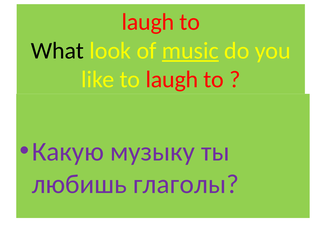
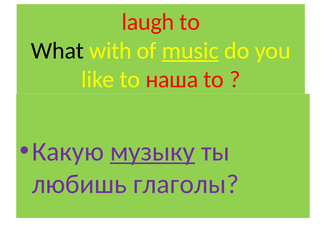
look: look -> with
to laugh: laugh -> наша
музыку underline: none -> present
